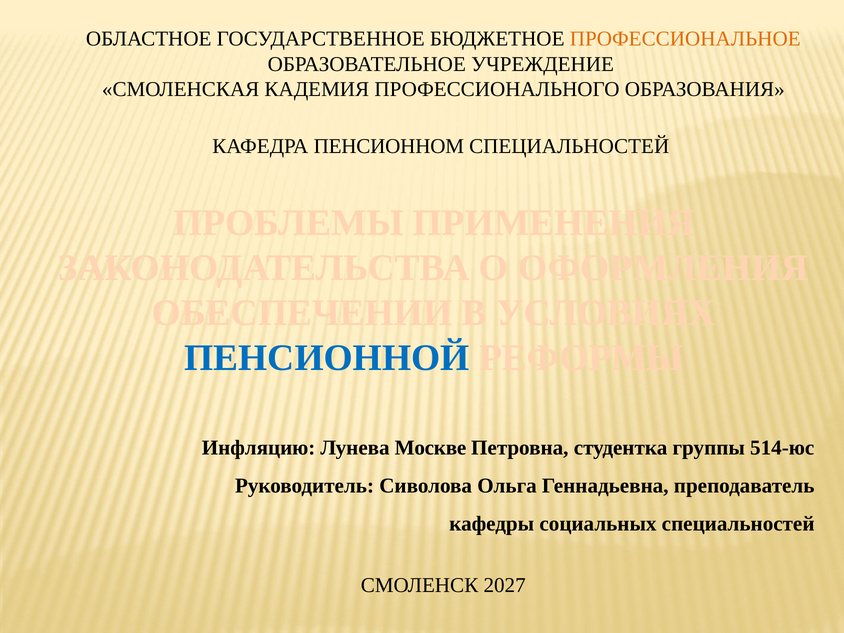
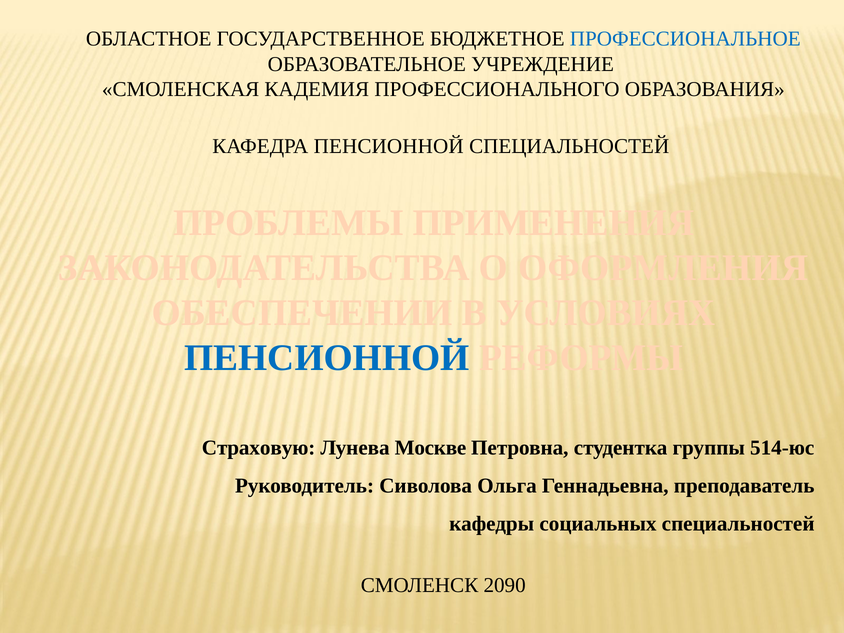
ПРОФЕССИОНАЛЬНОЕ colour: orange -> blue
КАФЕДРА ПЕНСИОННОМ: ПЕНСИОННОМ -> ПЕНСИОННОЙ
Инфляцию: Инфляцию -> Страховую
2027: 2027 -> 2090
